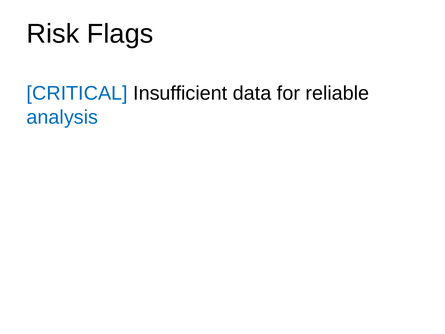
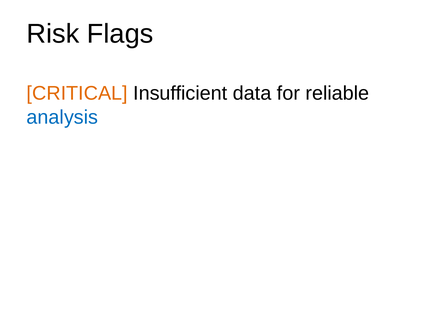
CRITICAL colour: blue -> orange
